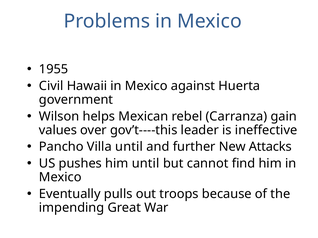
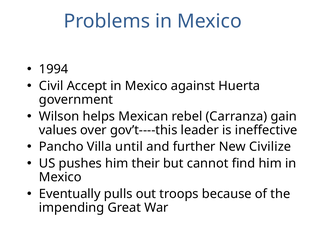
1955: 1955 -> 1994
Hawaii: Hawaii -> Accept
Attacks: Attacks -> Civilize
him until: until -> their
